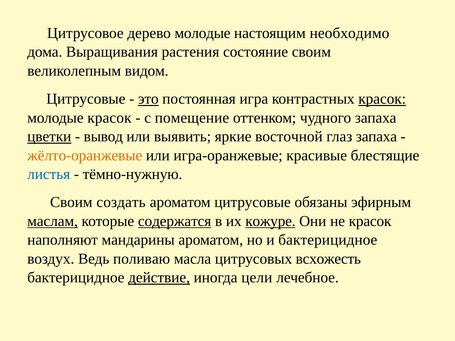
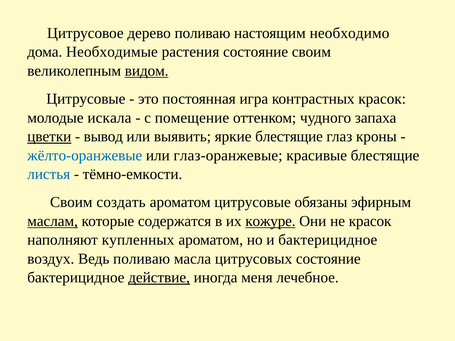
дерево молодые: молодые -> поливаю
Выращивания: Выращивания -> Необходимые
видом underline: none -> present
это underline: present -> none
красок at (382, 99) underline: present -> none
молодые красок: красок -> искала
яркие восточной: восточной -> блестящие
глаз запаха: запаха -> кроны
жёлто-оранжевые colour: orange -> blue
игра-оранжевые: игра-оранжевые -> глаз-оранжевые
тёмно-нужную: тёмно-нужную -> тёмно-емкости
содержатся underline: present -> none
мандарины: мандарины -> купленных
цитрусовых всхожесть: всхожесть -> состояние
цели: цели -> меня
